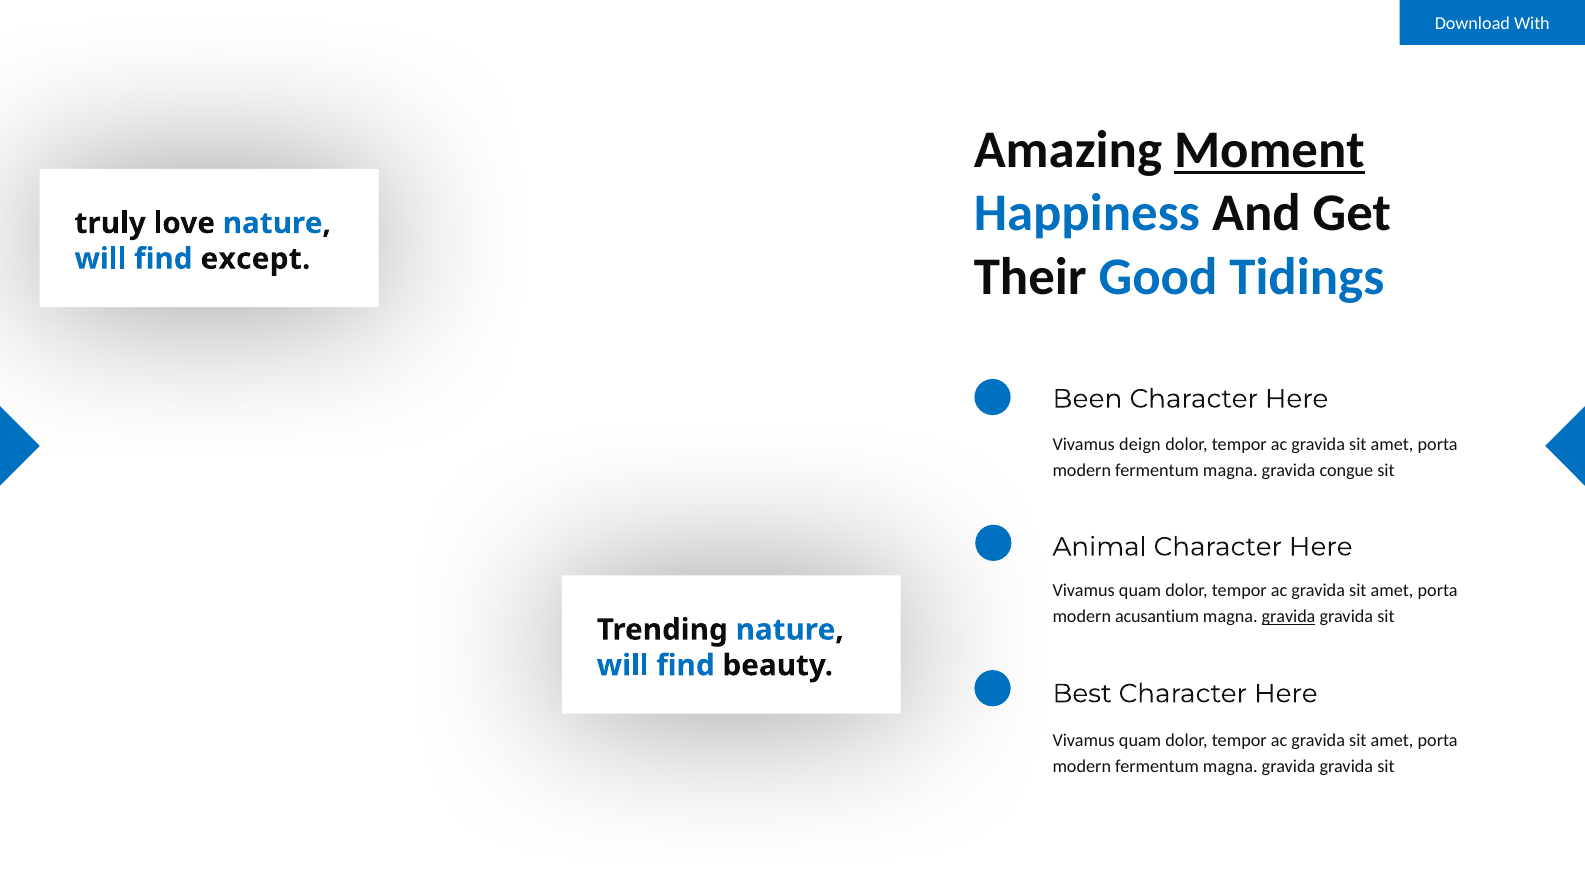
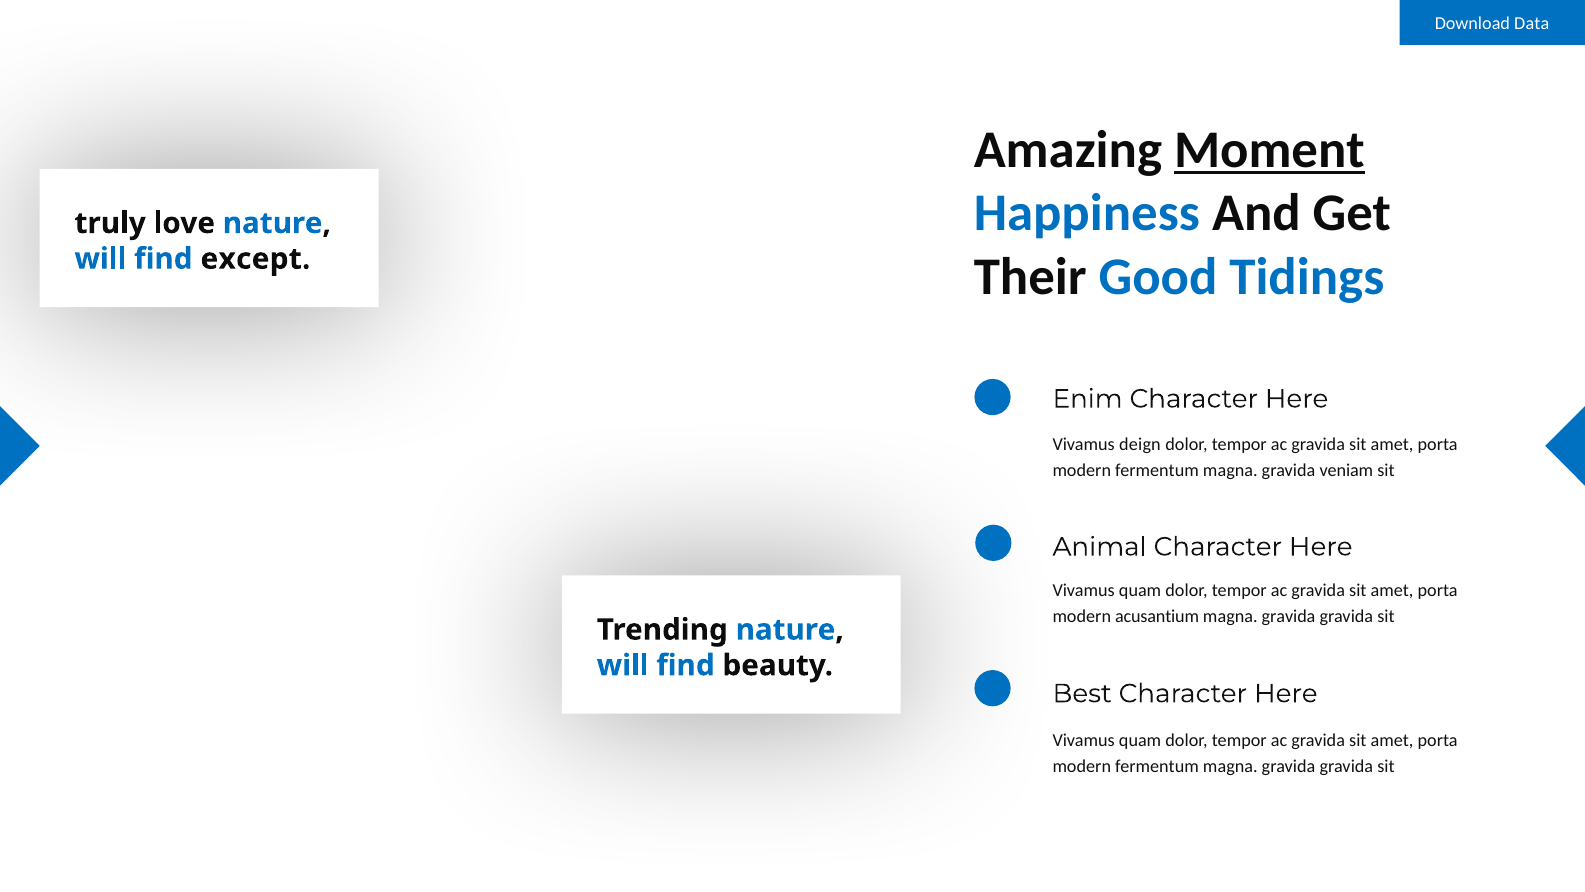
With: With -> Data
Been: Been -> Enim
congue: congue -> veniam
gravida at (1289, 616) underline: present -> none
